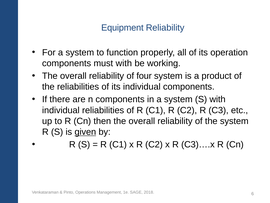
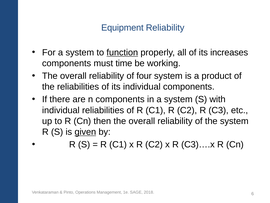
function underline: none -> present
operation: operation -> increases
must with: with -> time
